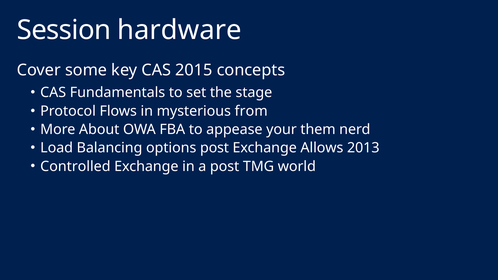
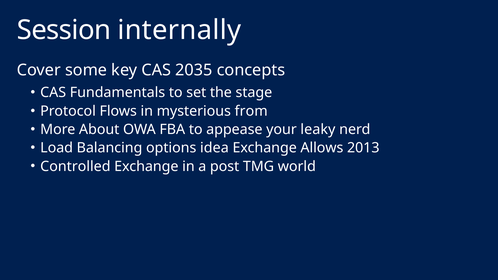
hardware: hardware -> internally
2015: 2015 -> 2035
them: them -> leaky
options post: post -> idea
